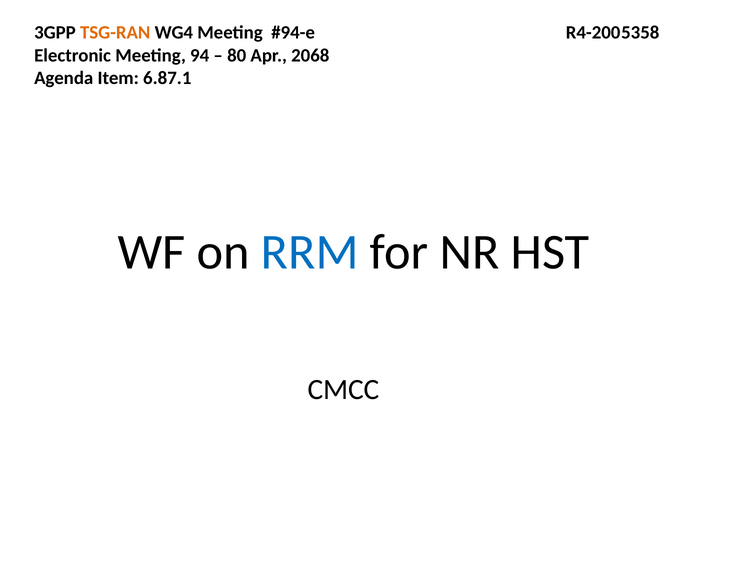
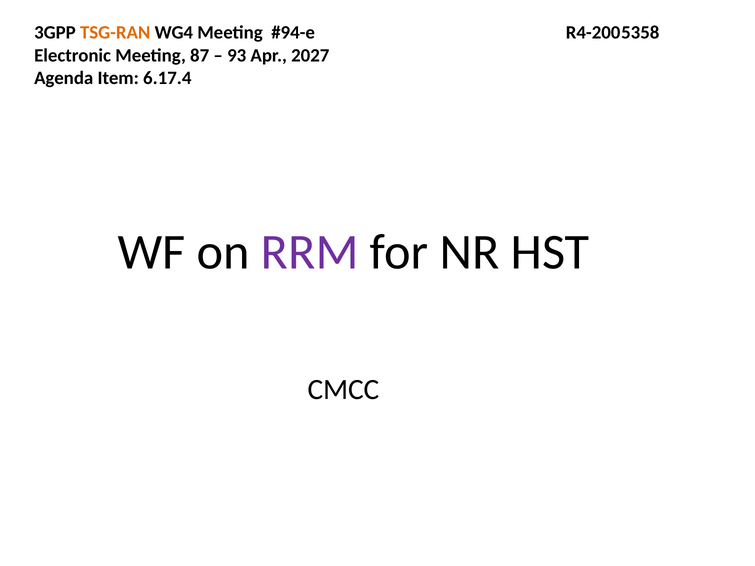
94: 94 -> 87
80: 80 -> 93
2068: 2068 -> 2027
6.87.1: 6.87.1 -> 6.17.4
RRM colour: blue -> purple
